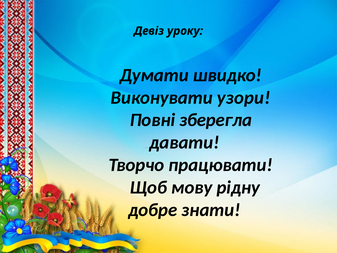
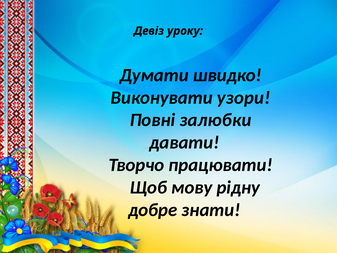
зберегла: зберегла -> залюбки
